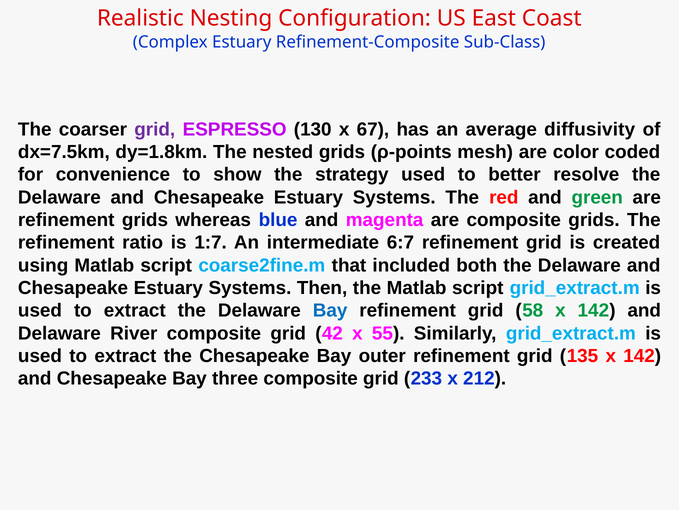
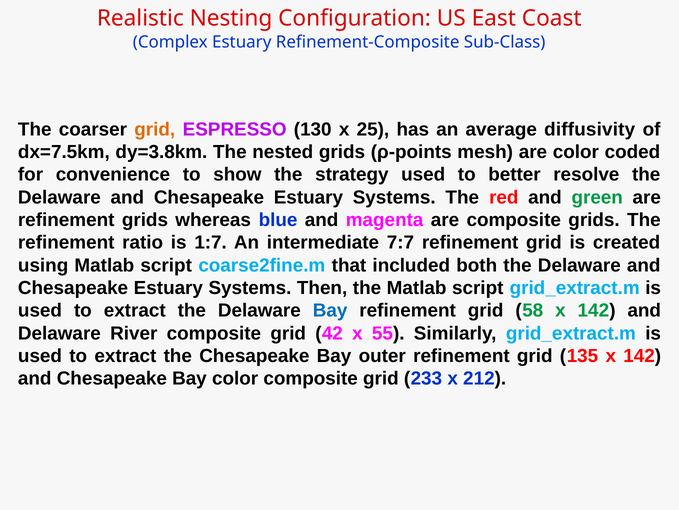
grid at (155, 129) colour: purple -> orange
67: 67 -> 25
dy=1.8km: dy=1.8km -> dy=3.8km
6:7: 6:7 -> 7:7
Bay three: three -> color
